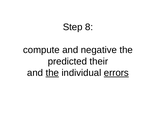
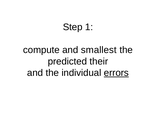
8: 8 -> 1
negative: negative -> smallest
the at (52, 73) underline: present -> none
